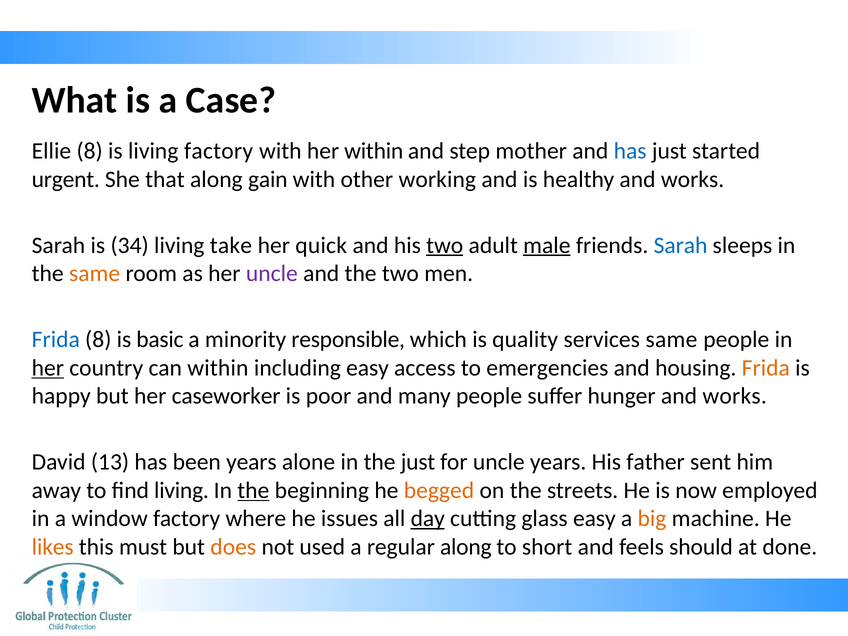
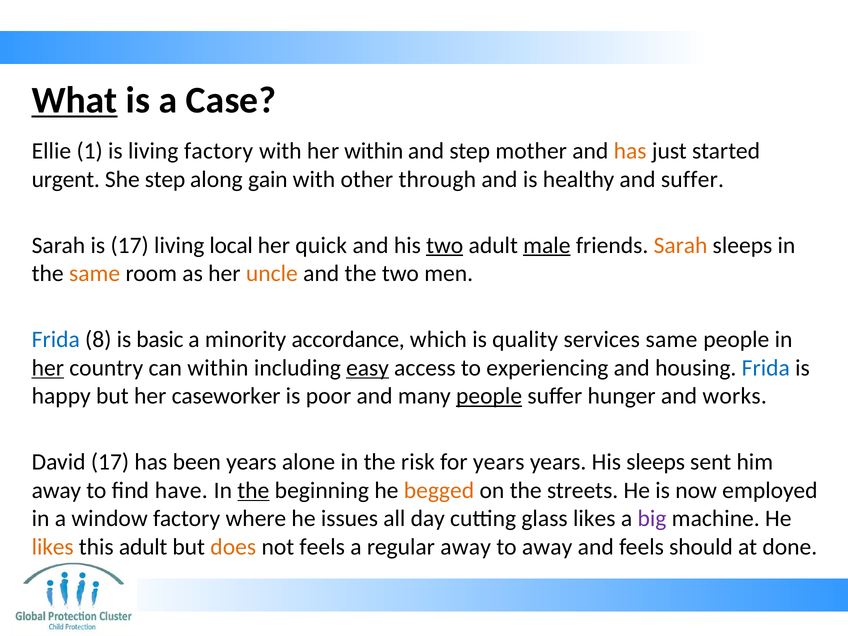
What underline: none -> present
Ellie 8: 8 -> 1
has at (630, 151) colour: blue -> orange
She that: that -> step
working: working -> through
healthy and works: works -> suffer
is 34: 34 -> 17
take: take -> local
Sarah at (681, 245) colour: blue -> orange
uncle at (272, 274) colour: purple -> orange
responsible: responsible -> accordance
easy at (368, 368) underline: none -> present
emergencies: emergencies -> experiencing
Frida at (766, 368) colour: orange -> blue
people at (489, 396) underline: none -> present
David 13: 13 -> 17
the just: just -> risk
for uncle: uncle -> years
His father: father -> sleeps
find living: living -> have
day underline: present -> none
glass easy: easy -> likes
big colour: orange -> purple
this must: must -> adult
not used: used -> feels
regular along: along -> away
to short: short -> away
